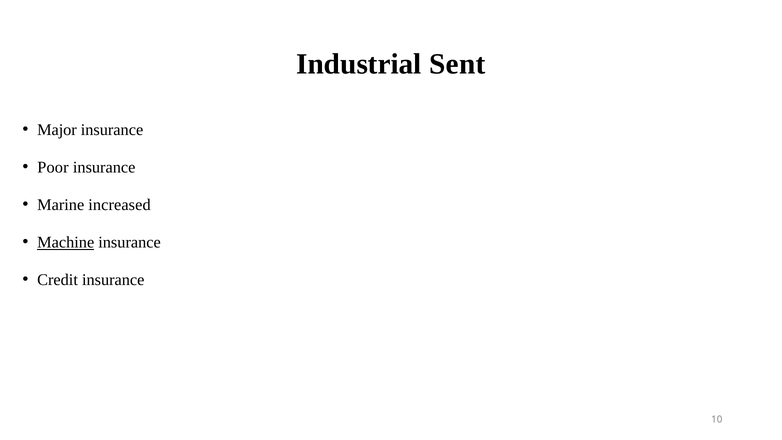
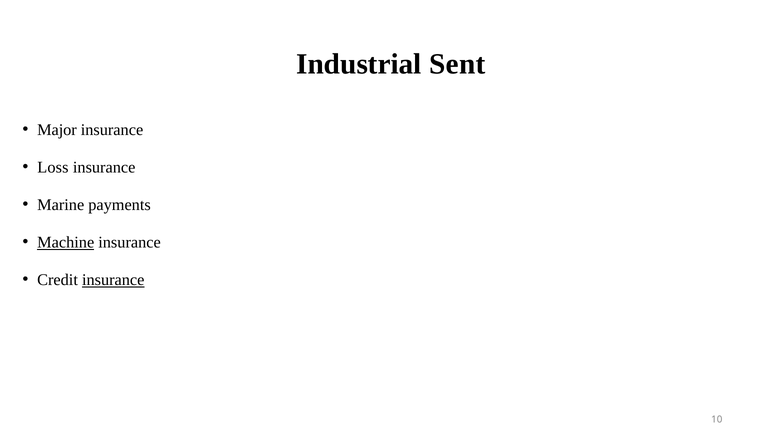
Poor: Poor -> Loss
increased: increased -> payments
insurance at (113, 280) underline: none -> present
